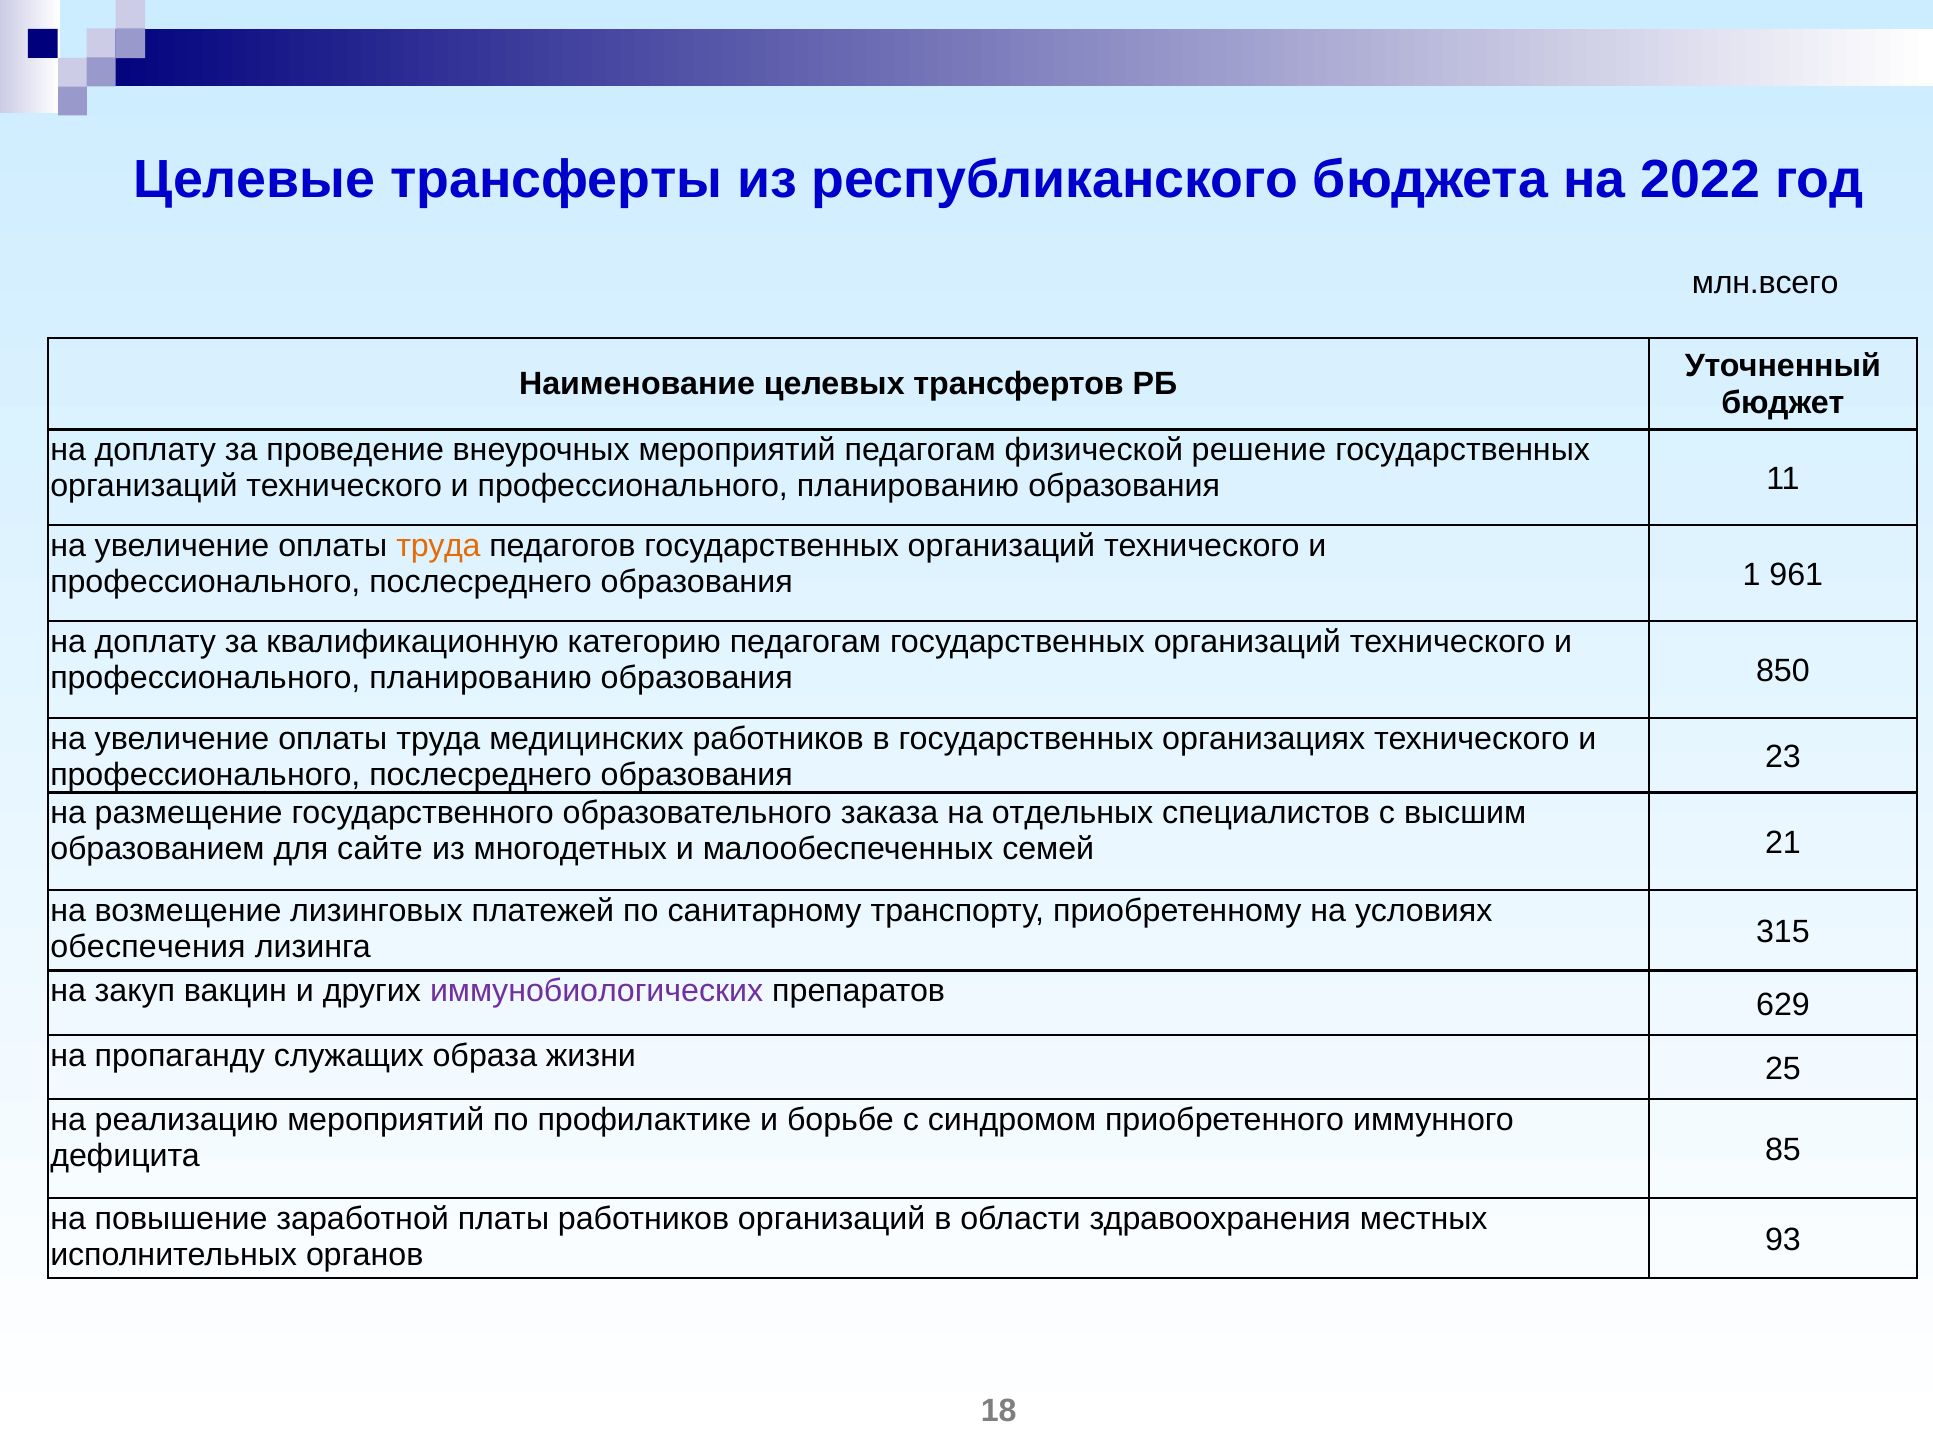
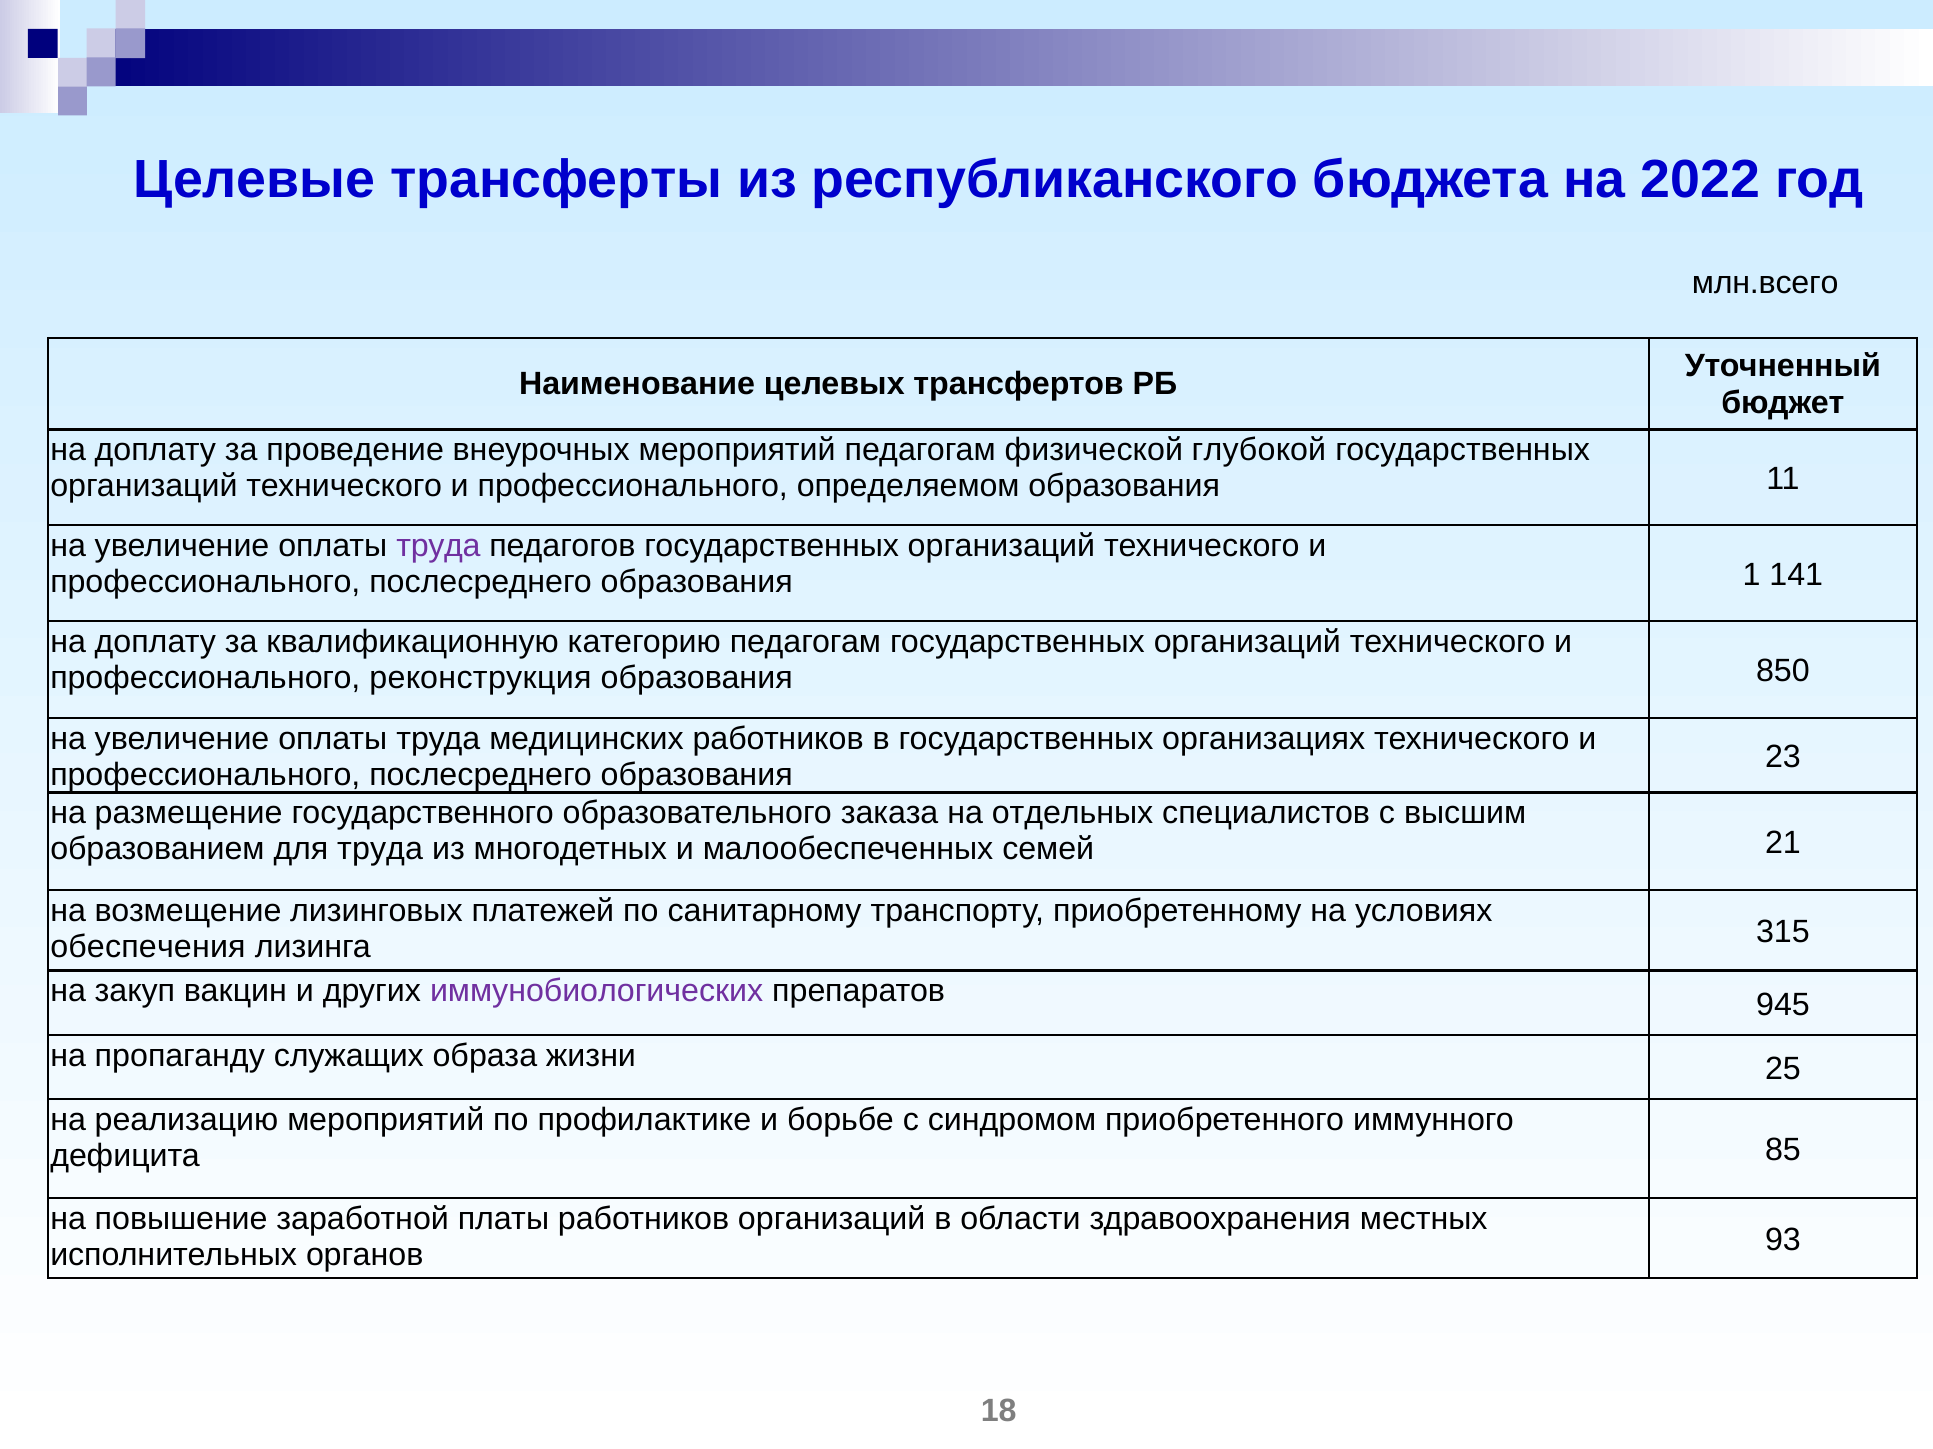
решение: решение -> глубокой
планированию at (908, 486): планированию -> определяемом
труда at (438, 546) colour: orange -> purple
961: 961 -> 141
планированию at (481, 678): планированию -> реконструкция
для сайте: сайте -> труда
629: 629 -> 945
